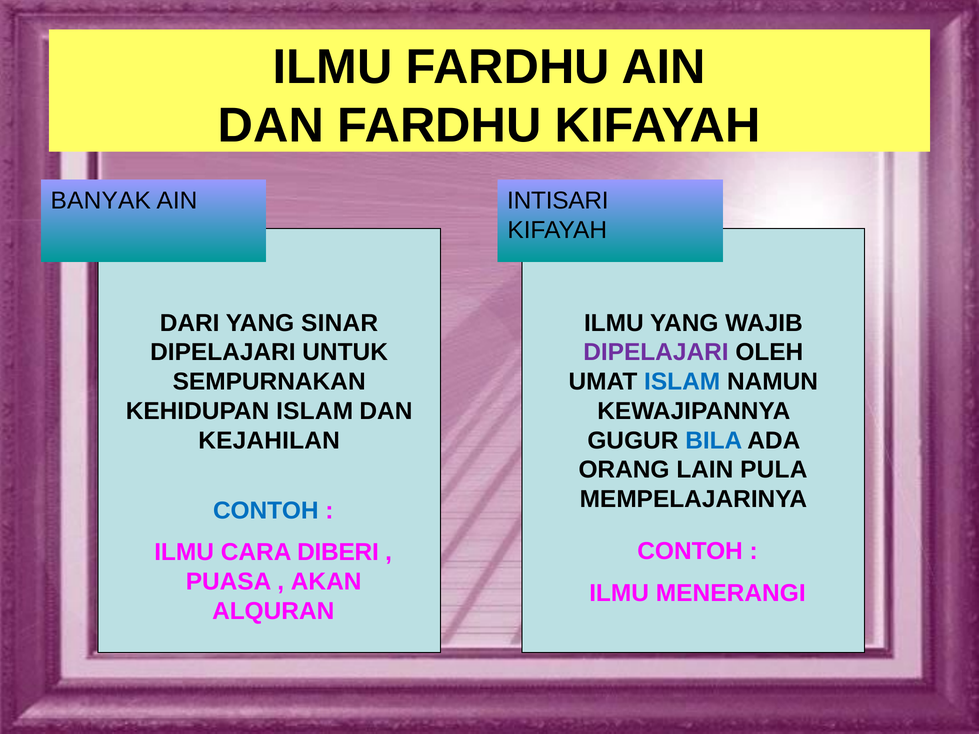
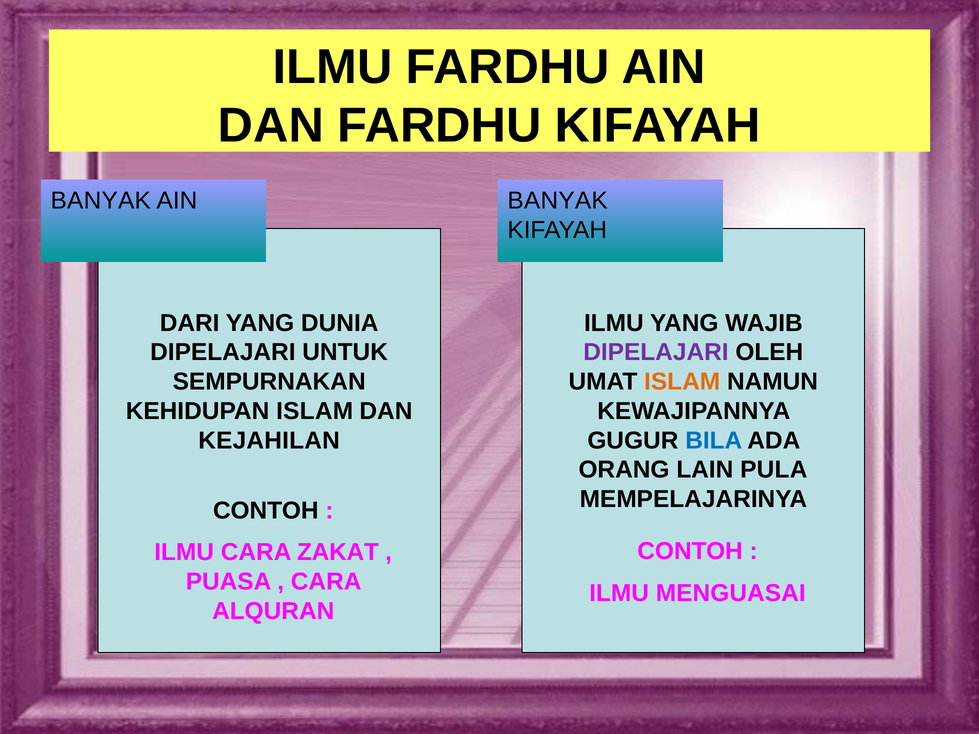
AIN INTISARI: INTISARI -> BANYAK
SINAR: SINAR -> DUNIA
ISLAM at (682, 382) colour: blue -> orange
CONTOH at (266, 511) colour: blue -> black
DIBERI: DIBERI -> ZAKAT
AKAN at (326, 582): AKAN -> CARA
MENERANGI: MENERANGI -> MENGUASAI
